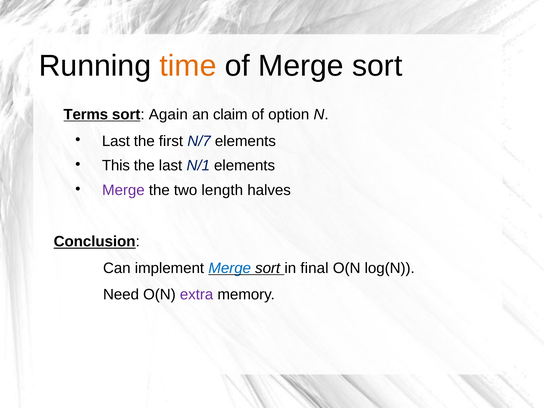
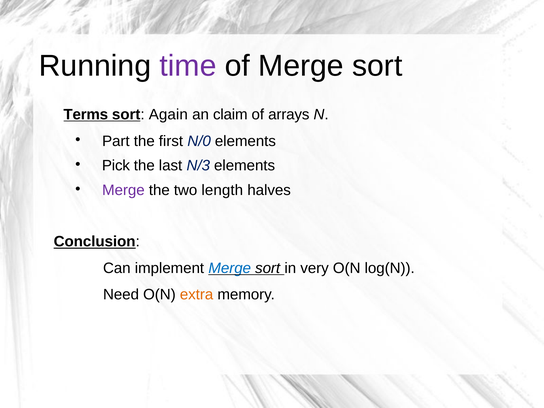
time colour: orange -> purple
option: option -> arrays
Last at (116, 141): Last -> Part
N/7: N/7 -> N/0
This: This -> Pick
N/1: N/1 -> N/3
final: final -> very
extra colour: purple -> orange
